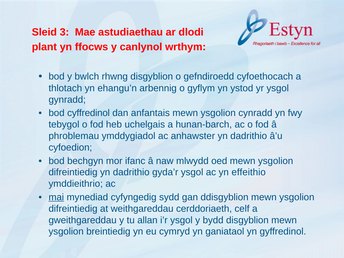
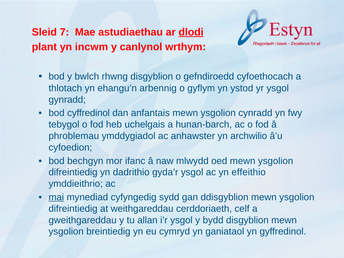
3: 3 -> 7
dlodi underline: none -> present
ffocws: ffocws -> incwm
anhawster yn dadrithio: dadrithio -> archwilio
